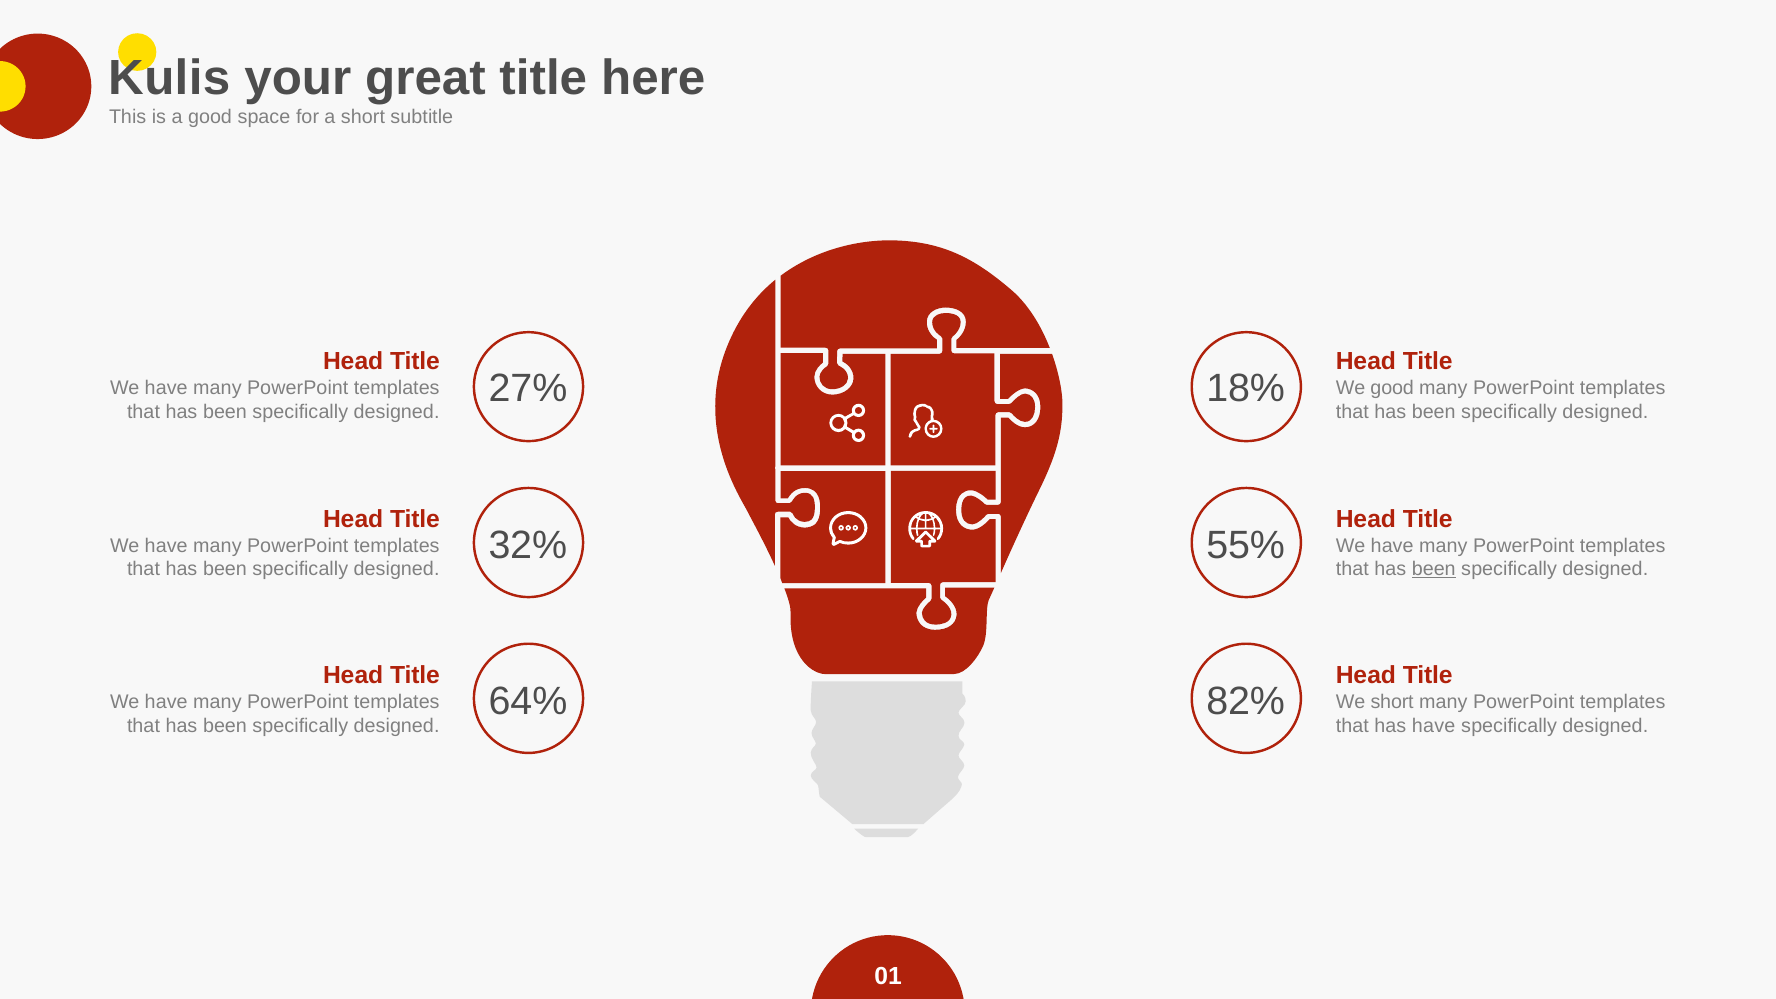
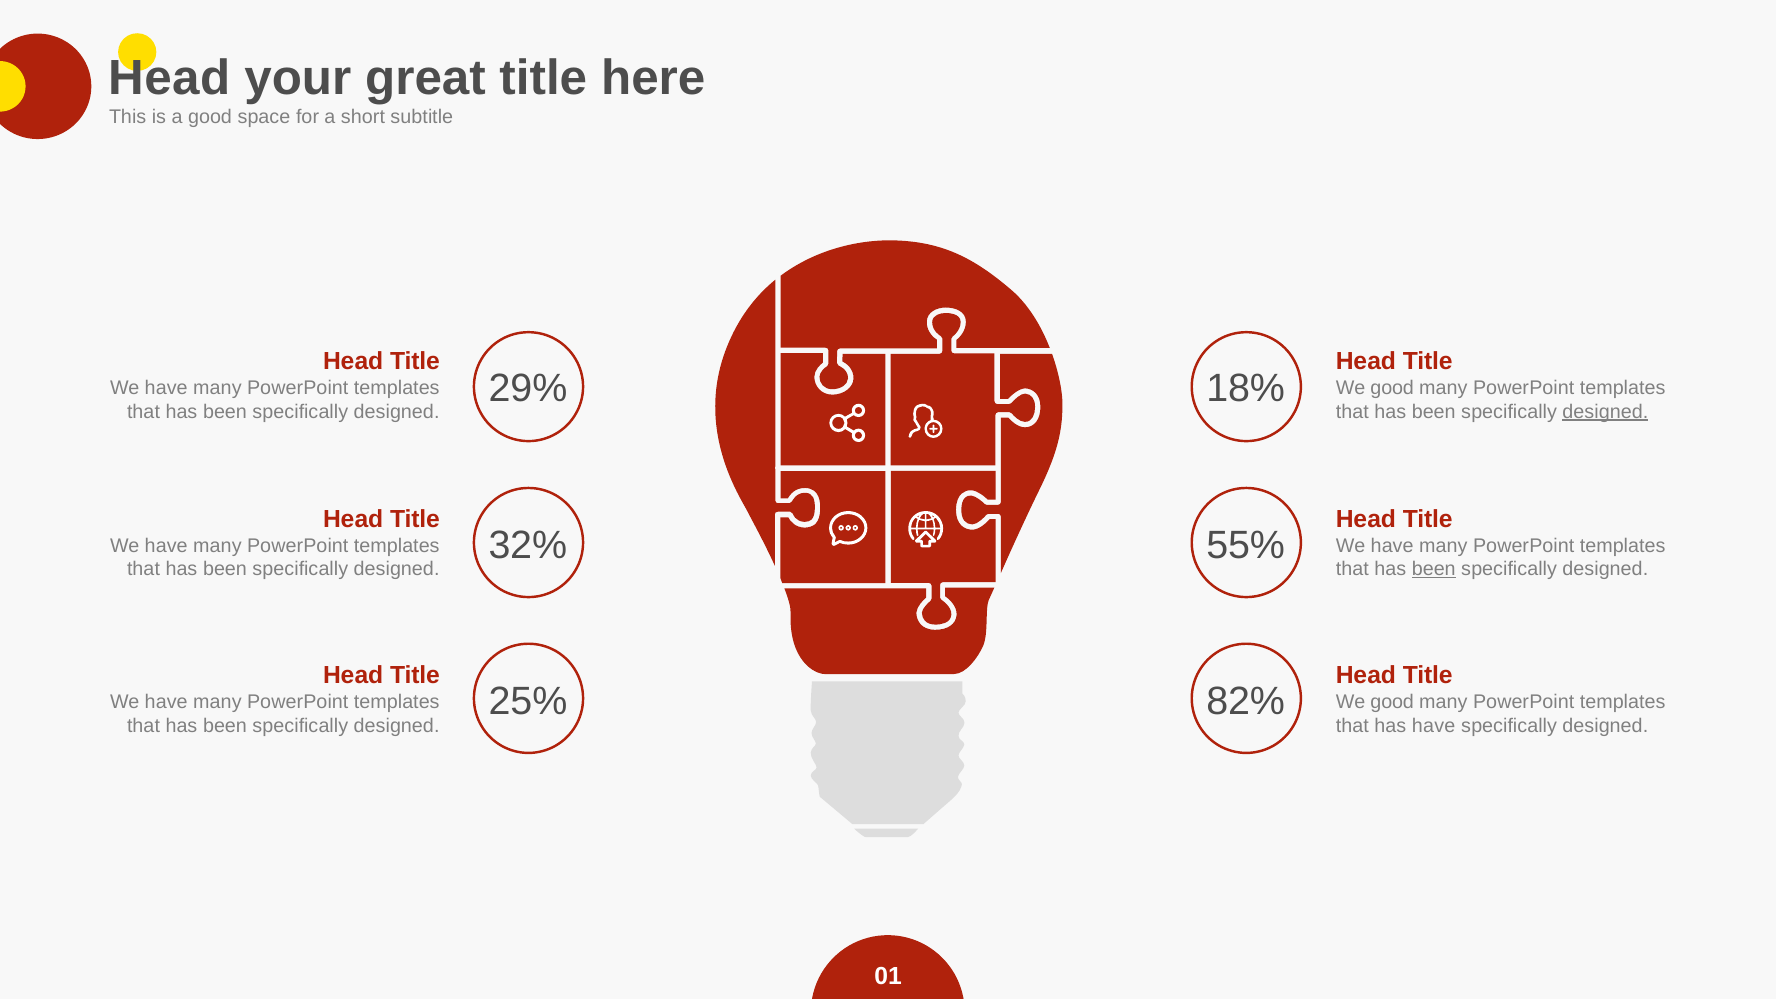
Kulis at (169, 78): Kulis -> Head
27%: 27% -> 29%
designed at (1605, 411) underline: none -> present
64%: 64% -> 25%
short at (1392, 702): short -> good
